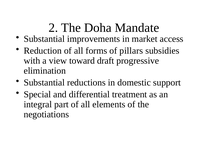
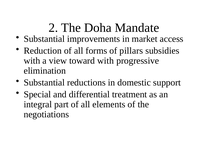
toward draft: draft -> with
